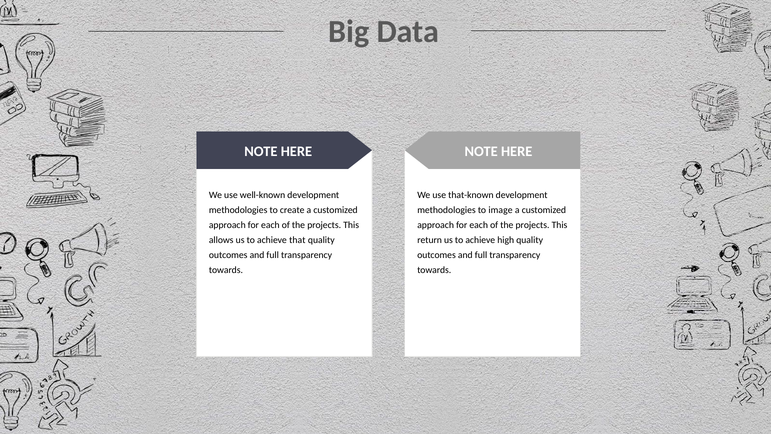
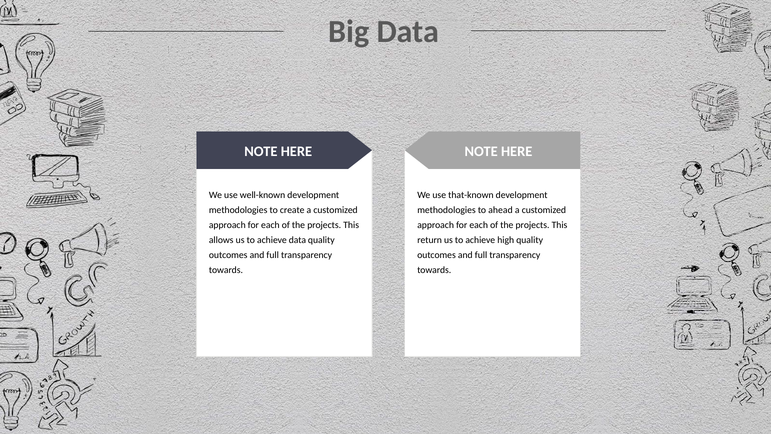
image: image -> ahead
achieve that: that -> data
